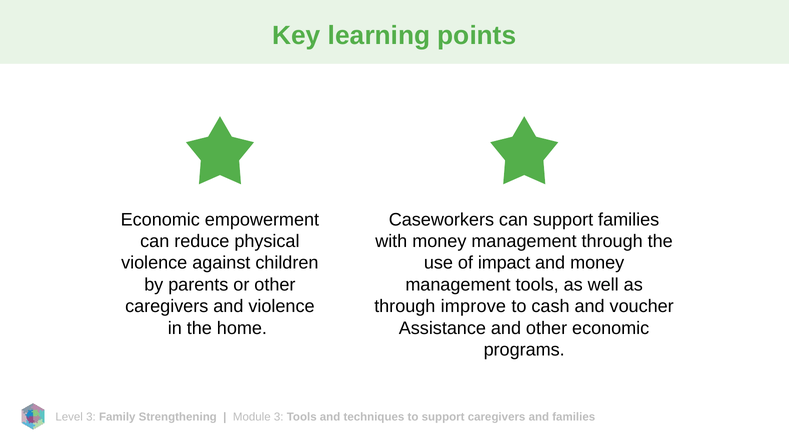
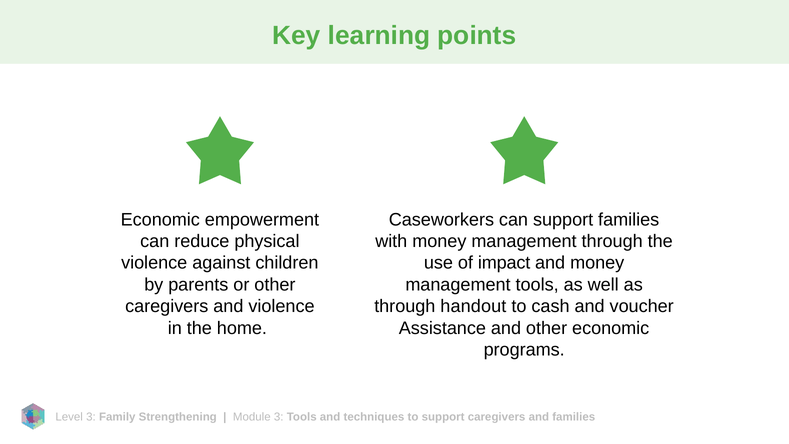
improve: improve -> handout
